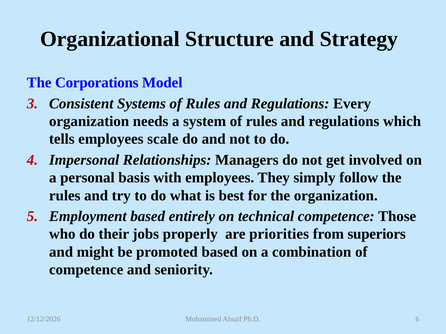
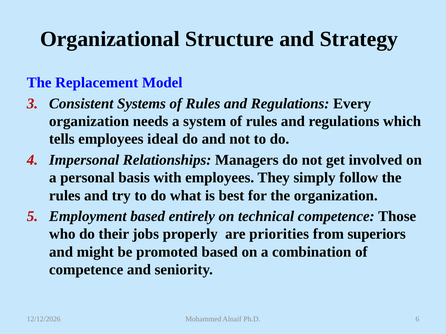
Corporations: Corporations -> Replacement
scale: scale -> ideal
